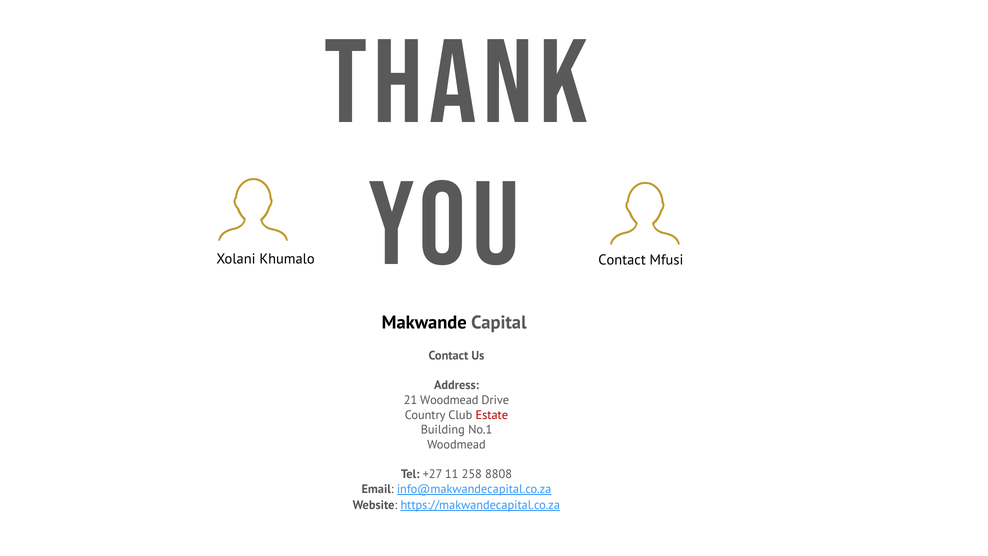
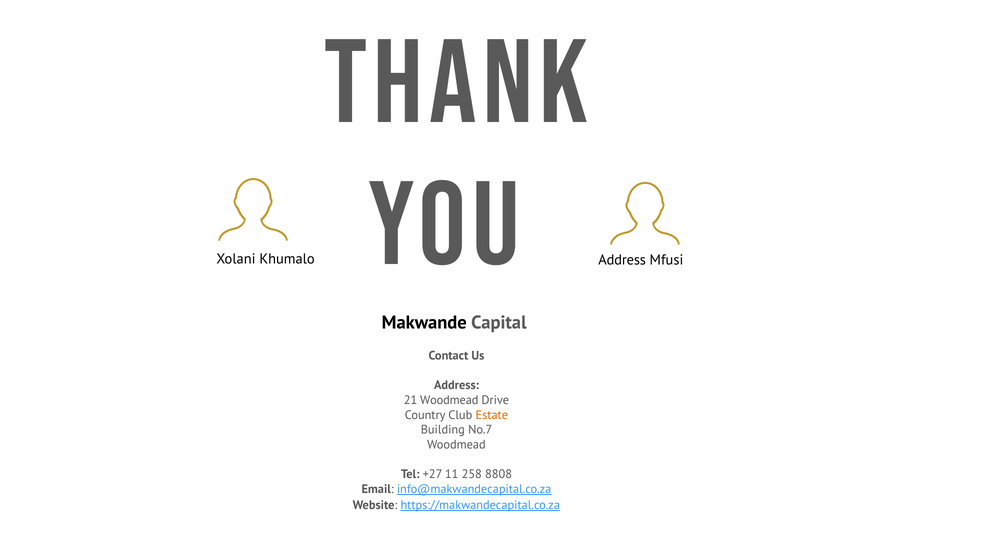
Khumalo Contact: Contact -> Address
Estate colour: red -> orange
No.1: No.1 -> No.7
